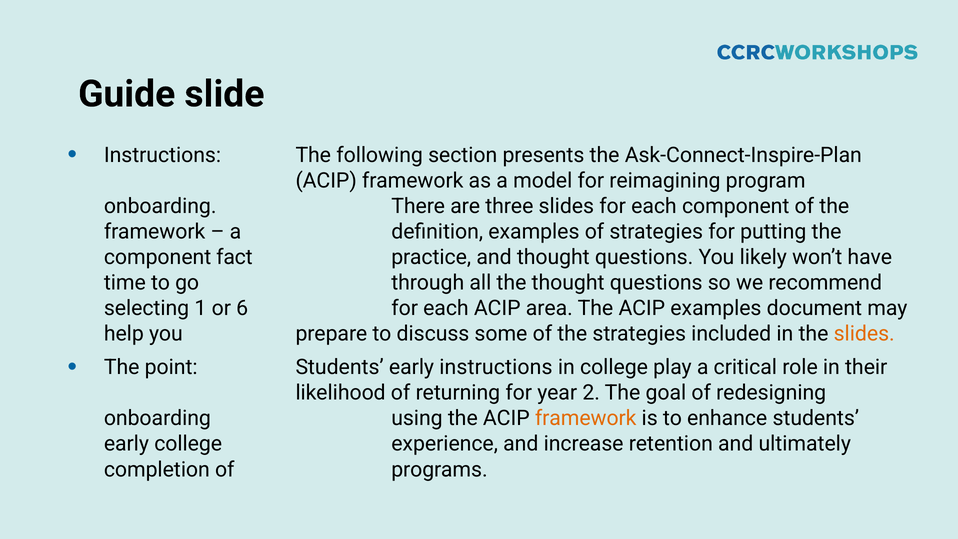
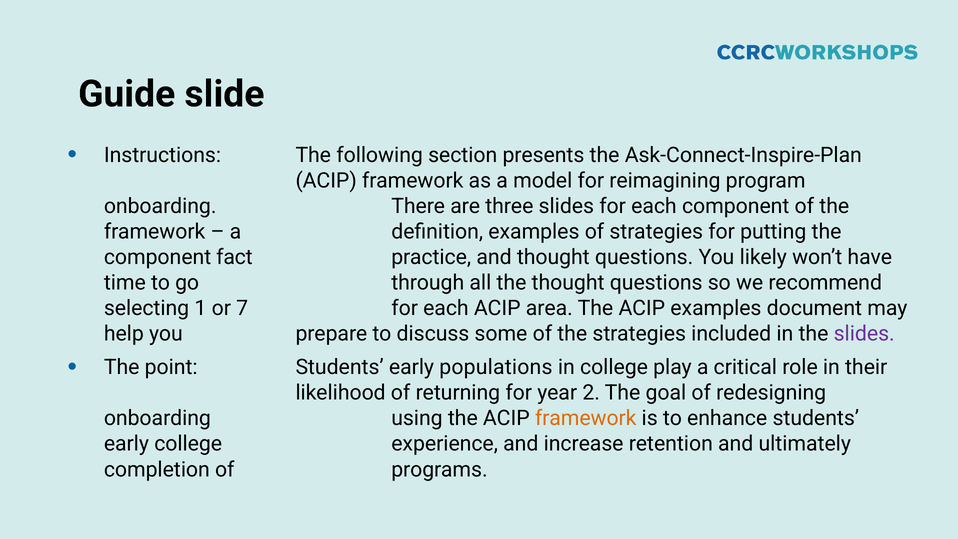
6: 6 -> 7
slides at (864, 334) colour: orange -> purple
early instructions: instructions -> populations
